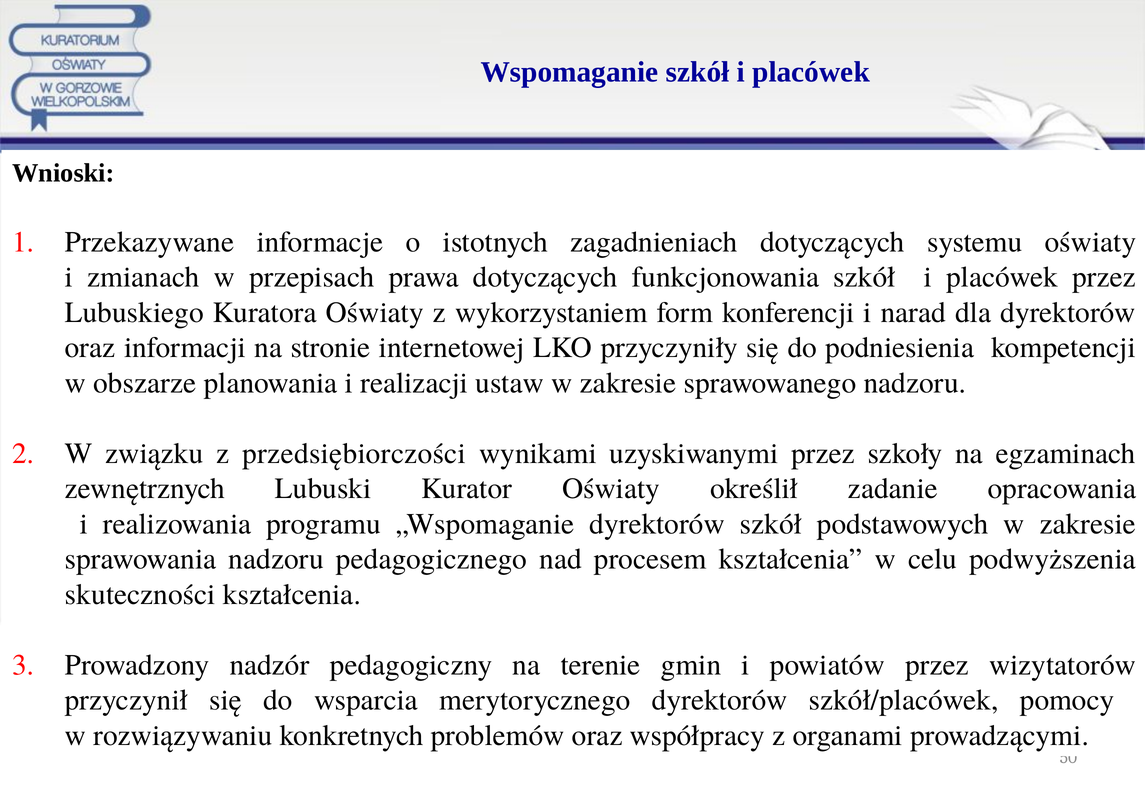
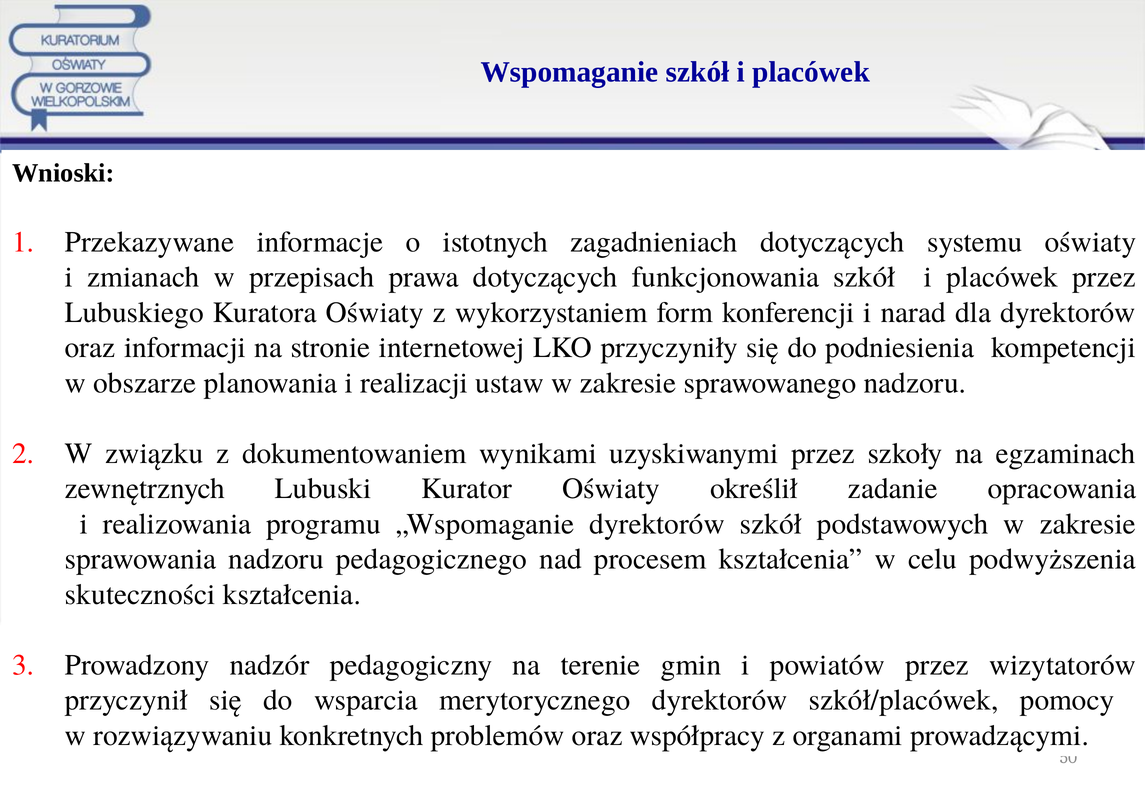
przedsiębiorczości: przedsiębiorczości -> dokumentowaniem
